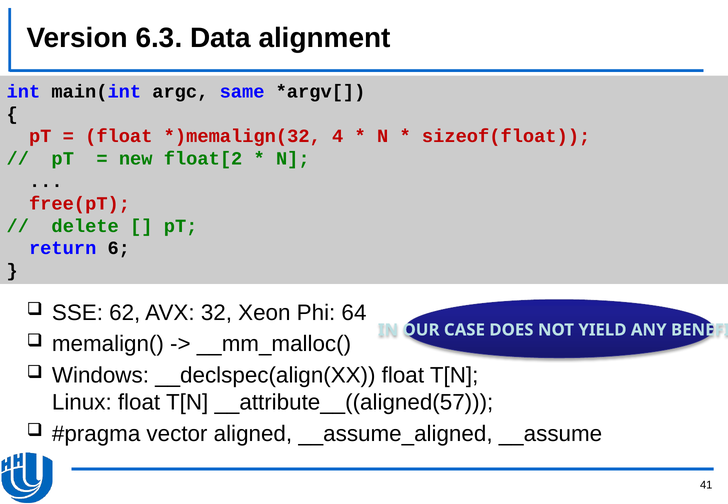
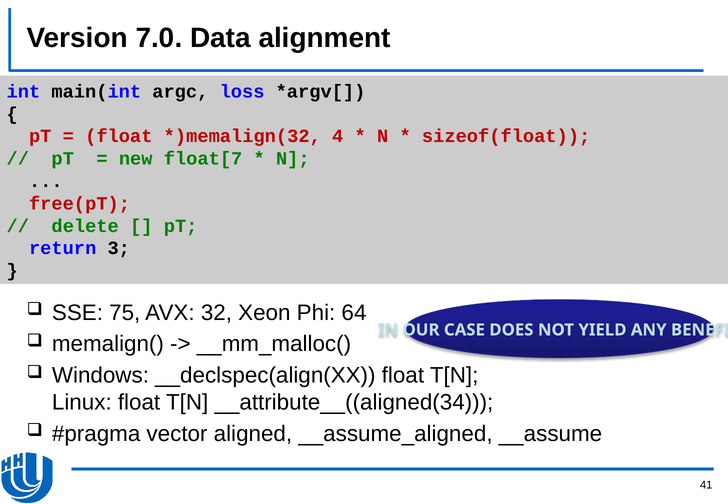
6.3: 6.3 -> 7.0
same: same -> loss
float[2: float[2 -> float[7
6: 6 -> 3
62: 62 -> 75
__attribute__((aligned(57: __attribute__((aligned(57 -> __attribute__((aligned(34
